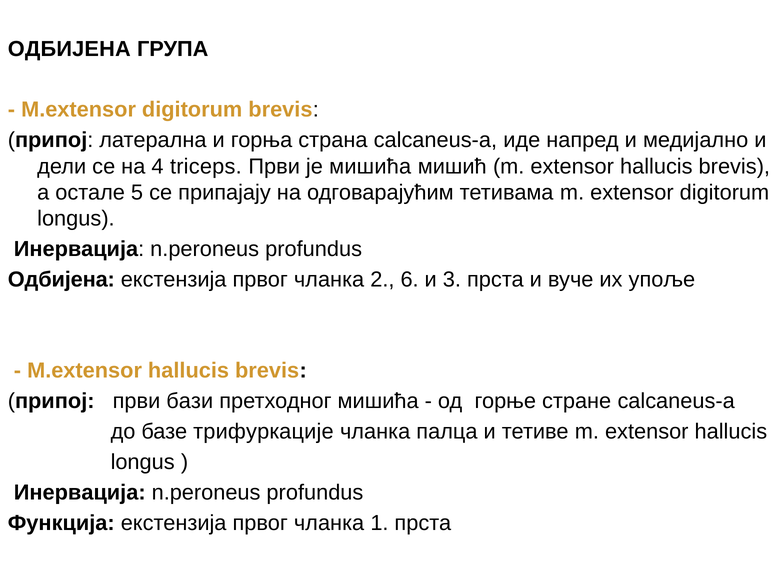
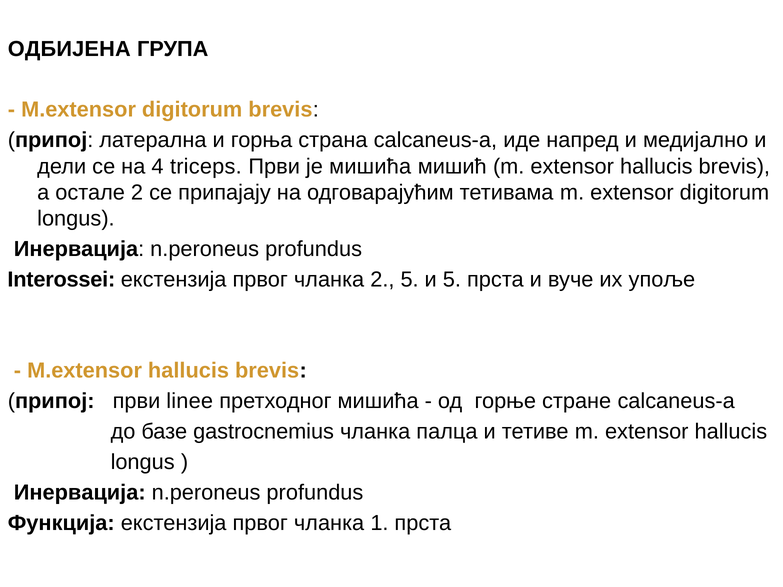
остале 5: 5 -> 2
Одбијена at (61, 280): Одбијена -> Interossei
2 6: 6 -> 5
и 3: 3 -> 5
бази: бази -> linee
трифуркације: трифуркације -> gastrocnemius
